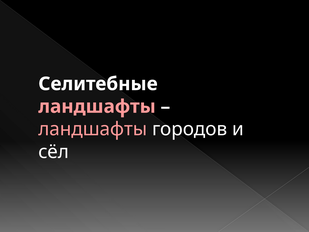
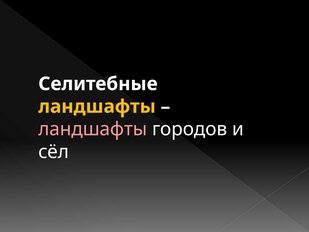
ландшафты at (97, 106) colour: pink -> yellow
